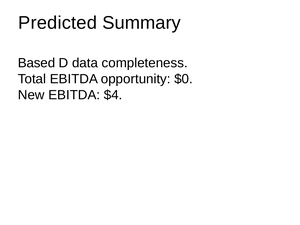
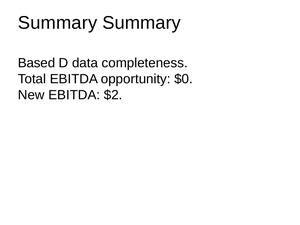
Predicted at (58, 23): Predicted -> Summary
$4: $4 -> $2
